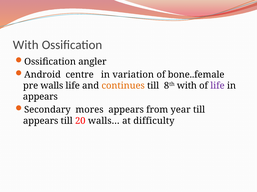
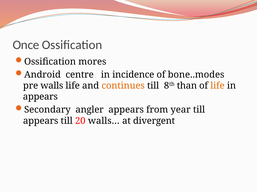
With at (26, 45): With -> Once
angler: angler -> mores
variation: variation -> incidence
bone..female: bone..female -> bone..modes
8th with: with -> than
life at (217, 86) colour: purple -> orange
mores: mores -> angler
difficulty: difficulty -> divergent
